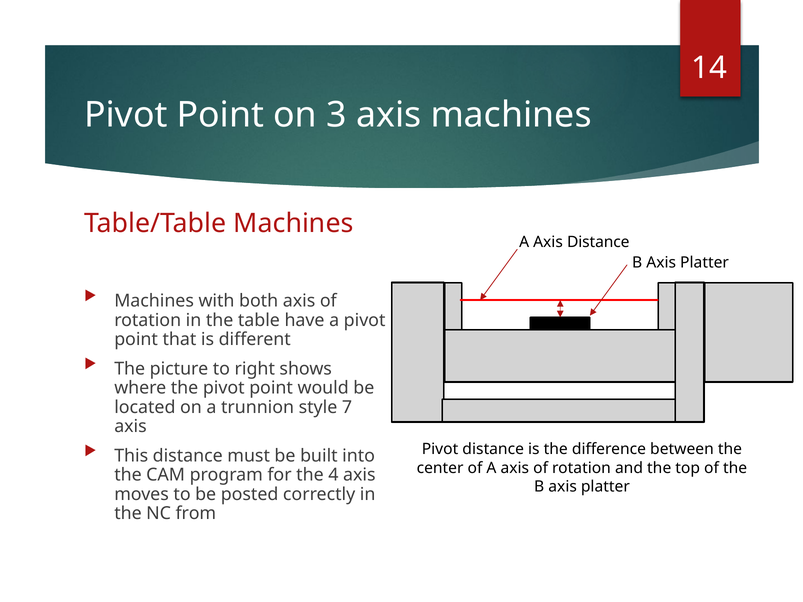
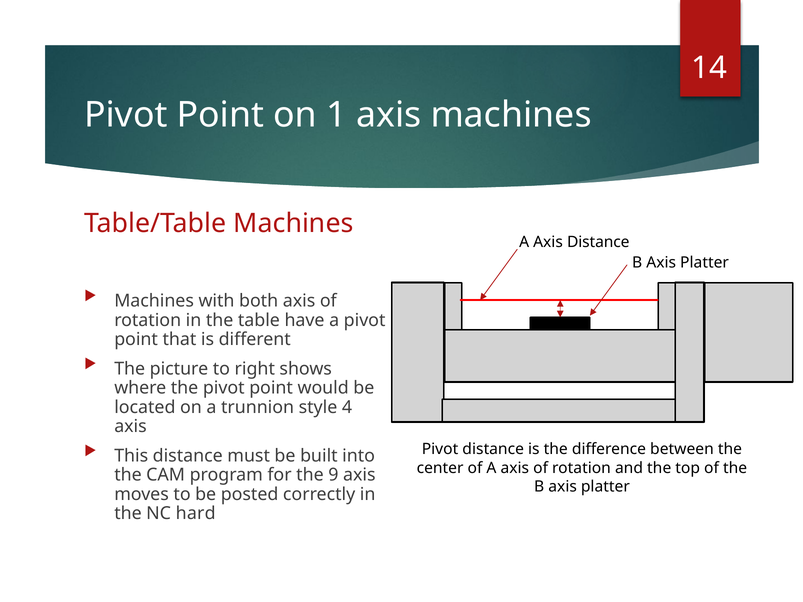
3: 3 -> 1
7: 7 -> 4
4: 4 -> 9
from: from -> hard
